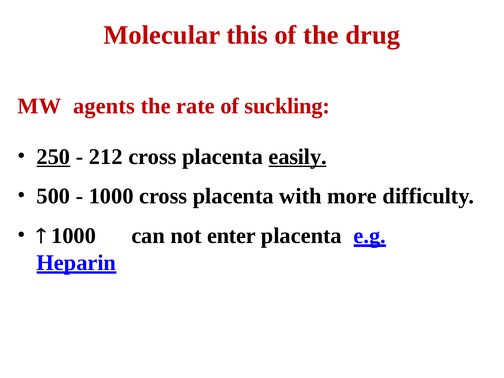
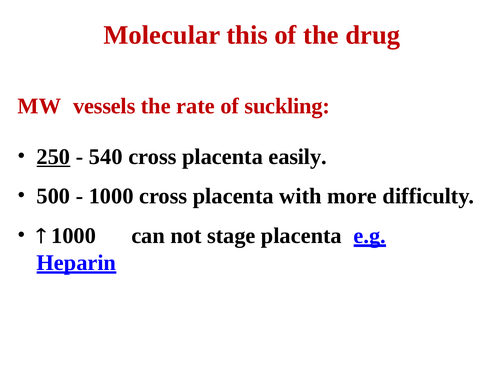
agents: agents -> vessels
212: 212 -> 540
easily underline: present -> none
enter: enter -> stage
